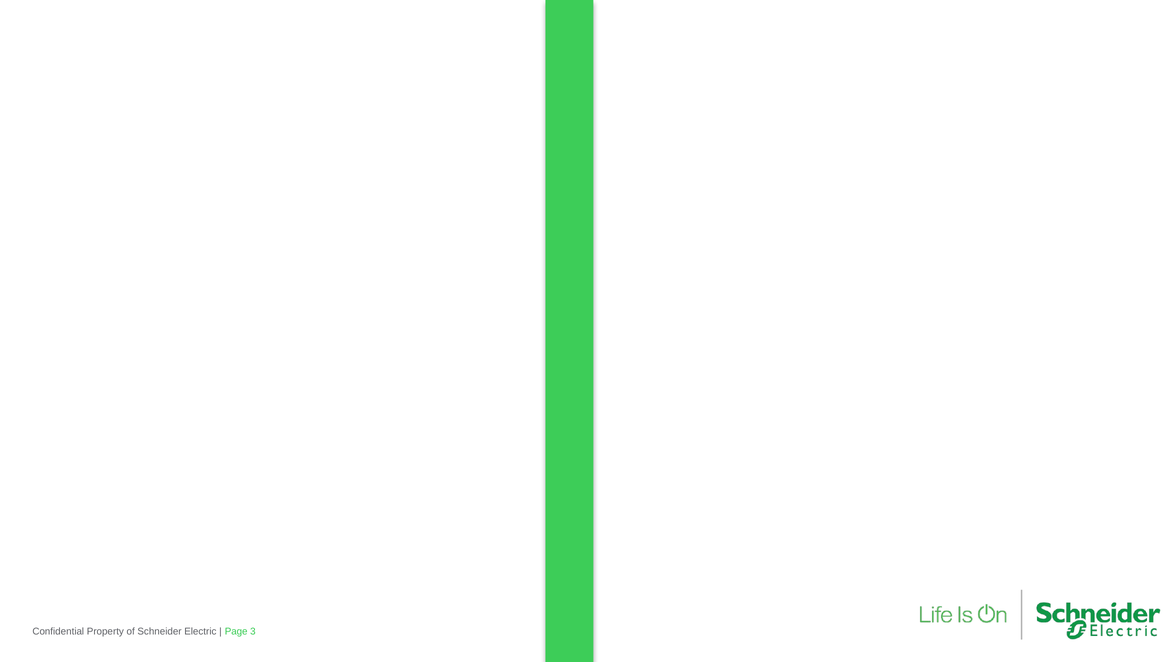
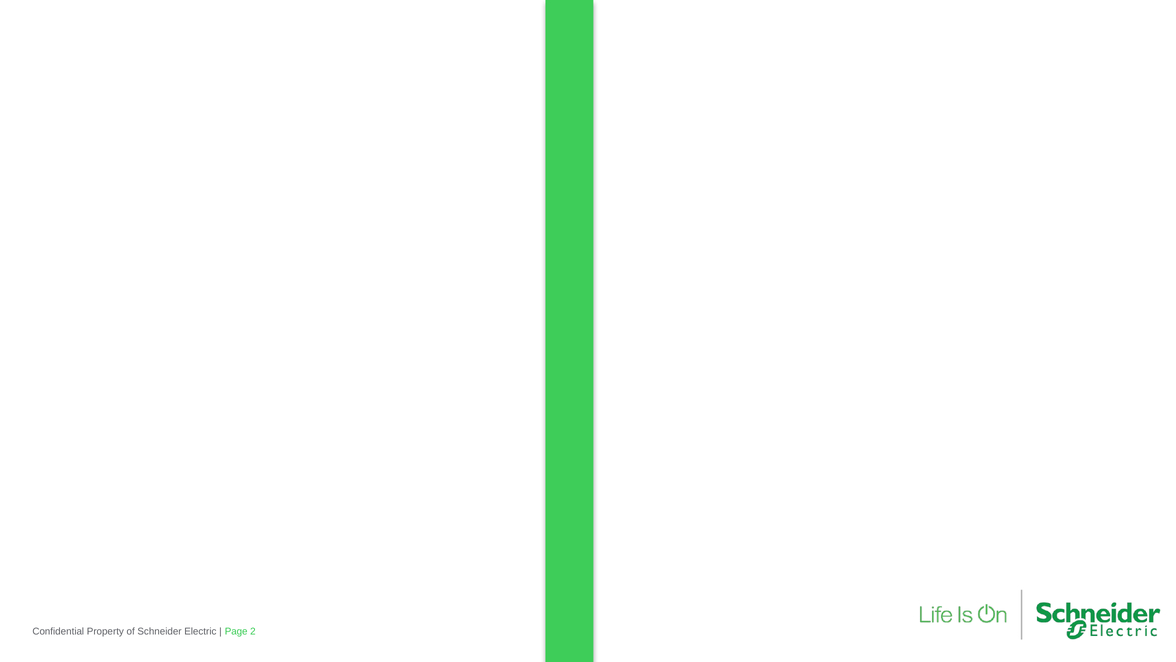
3: 3 -> 2
